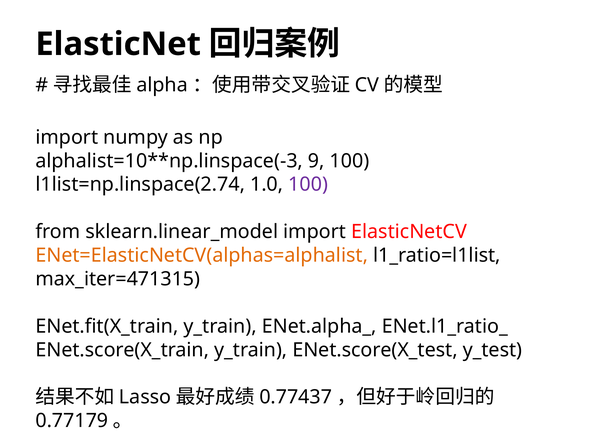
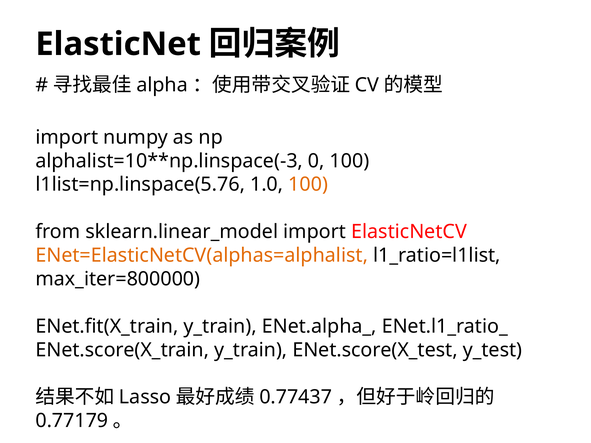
9: 9 -> 0
l1list=np.linspace(2.74: l1list=np.linspace(2.74 -> l1list=np.linspace(5.76
100 at (308, 185) colour: purple -> orange
max_iter=471315: max_iter=471315 -> max_iter=800000
